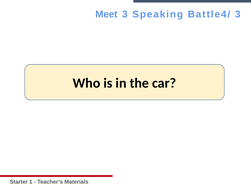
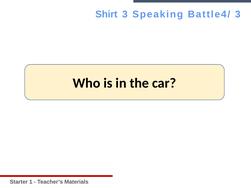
Meet: Meet -> Shirt
